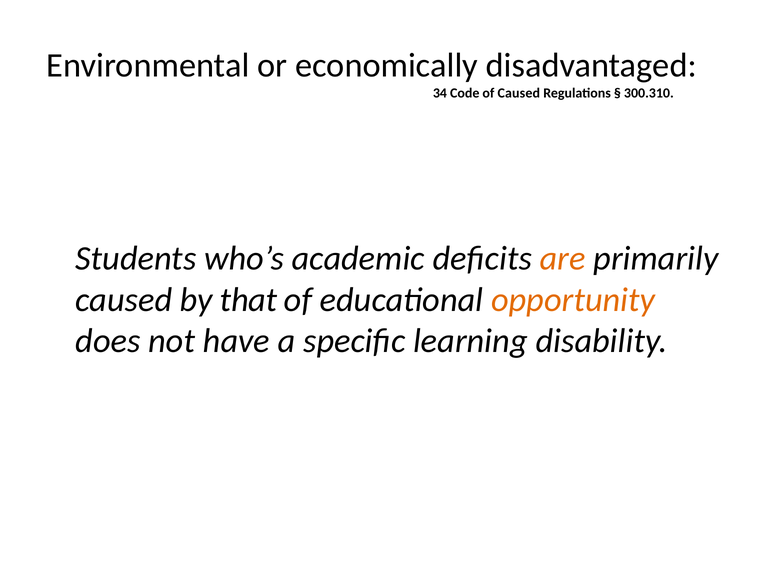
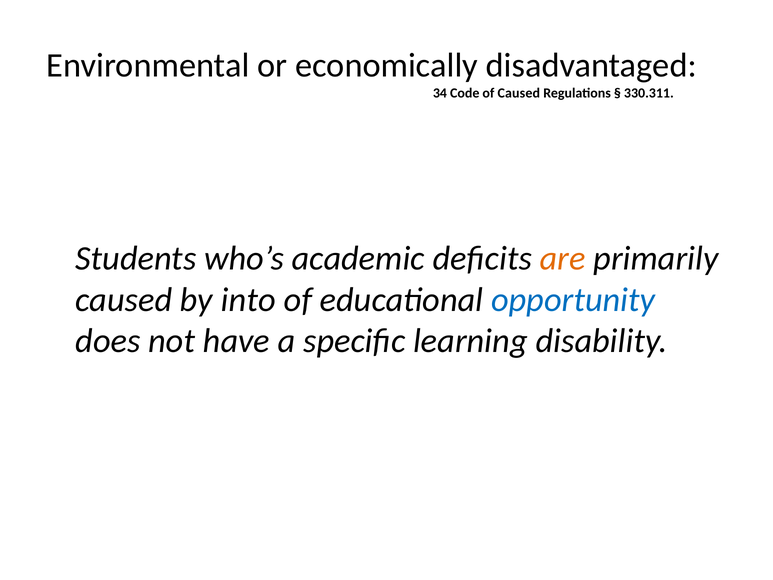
300.310: 300.310 -> 330.311
that: that -> into
opportunity colour: orange -> blue
